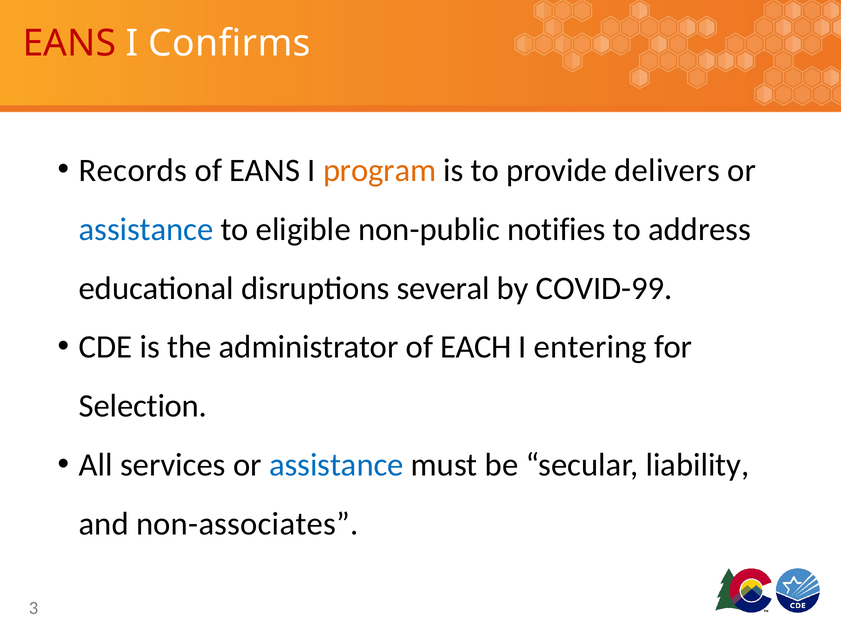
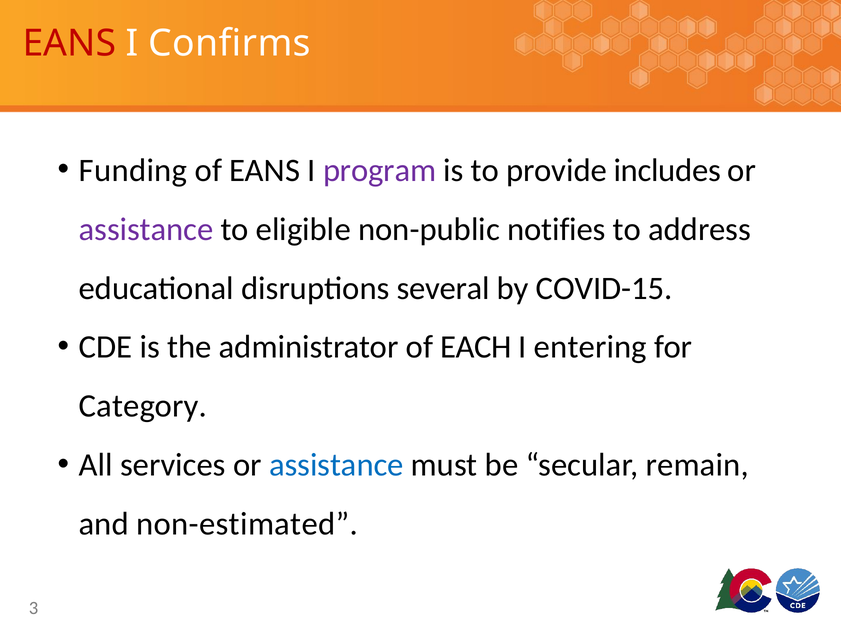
Records: Records -> Funding
program colour: orange -> purple
delivers: delivers -> includes
assistance at (146, 229) colour: blue -> purple
COVID-99: COVID-99 -> COVID-15
Selection: Selection -> Category
liability: liability -> remain
non-associates: non-associates -> non-estimated
